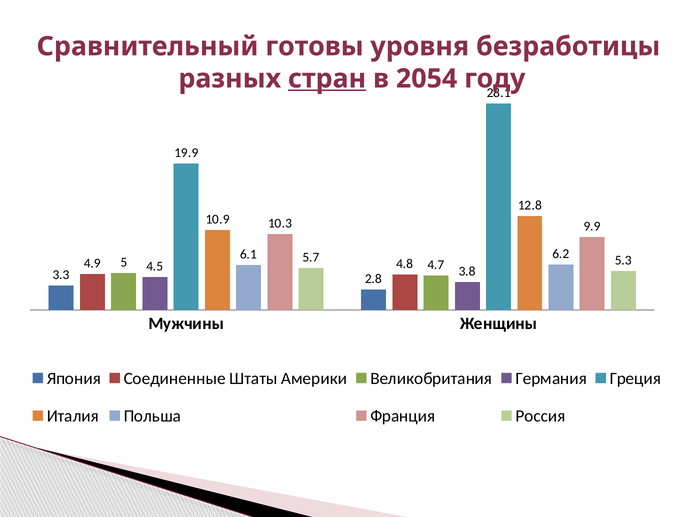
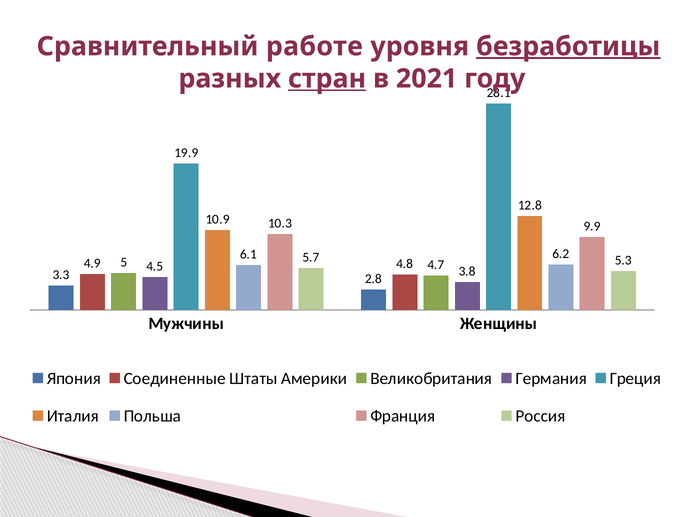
готовы: готовы -> работе
безработицы underline: none -> present
2054: 2054 -> 2021
